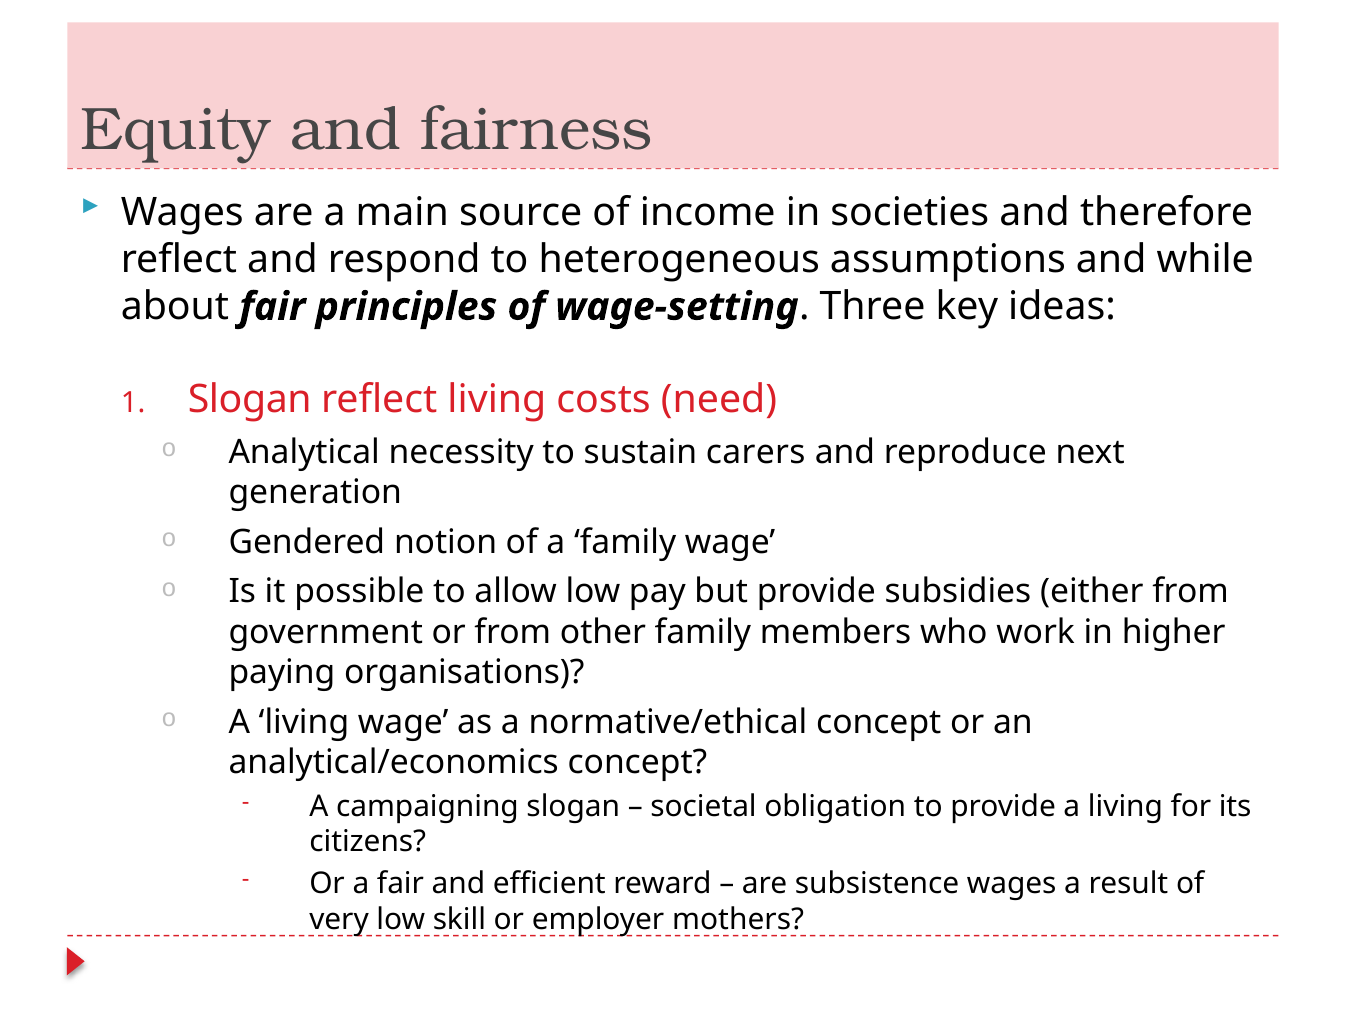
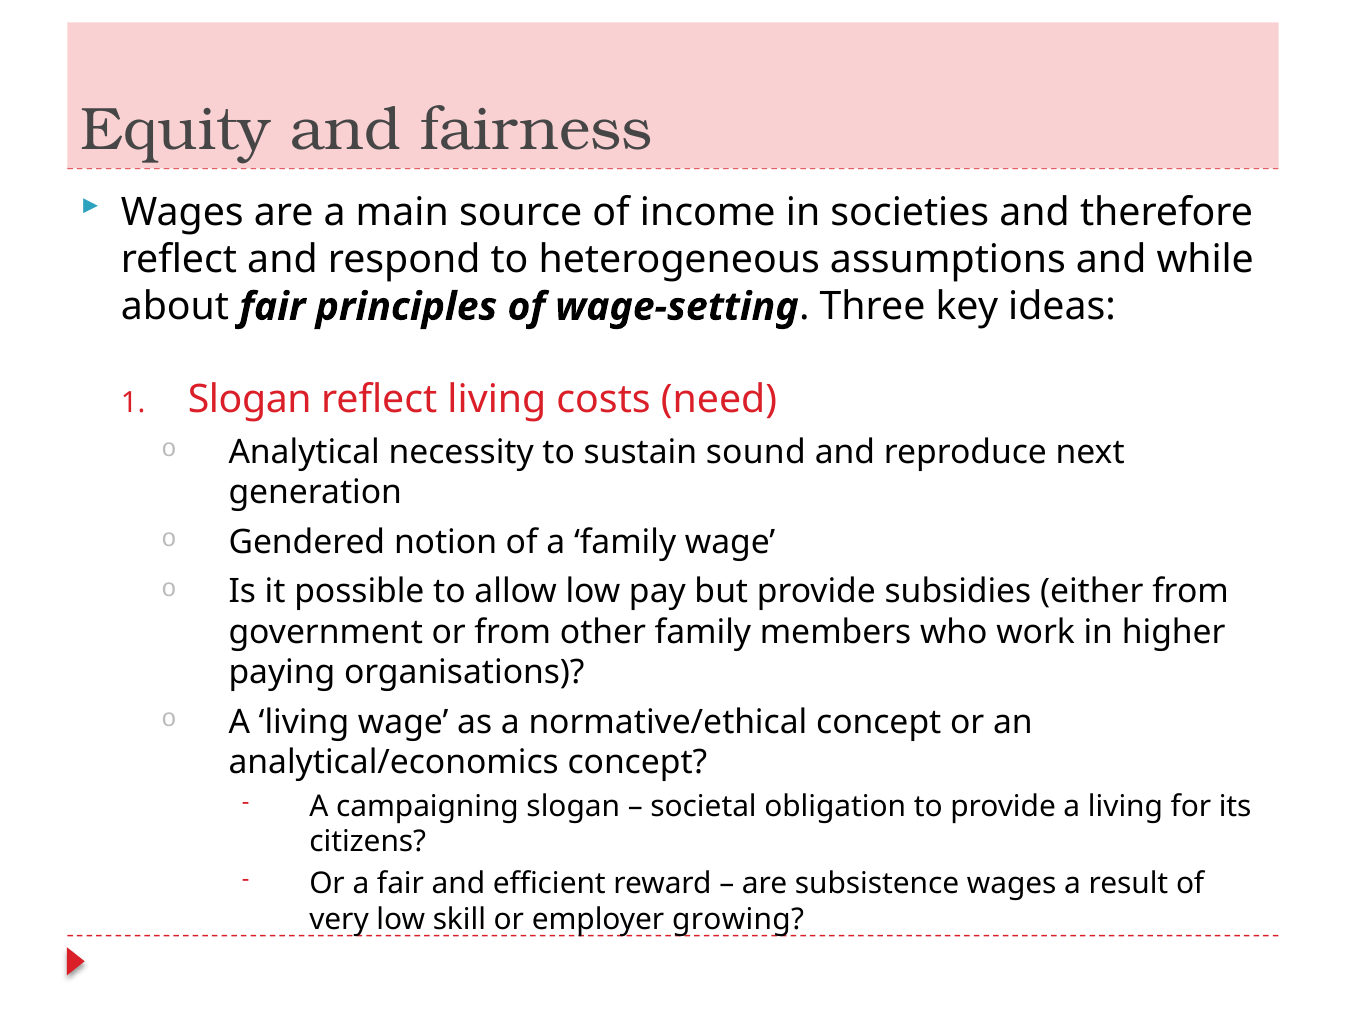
carers: carers -> sound
mothers: mothers -> growing
